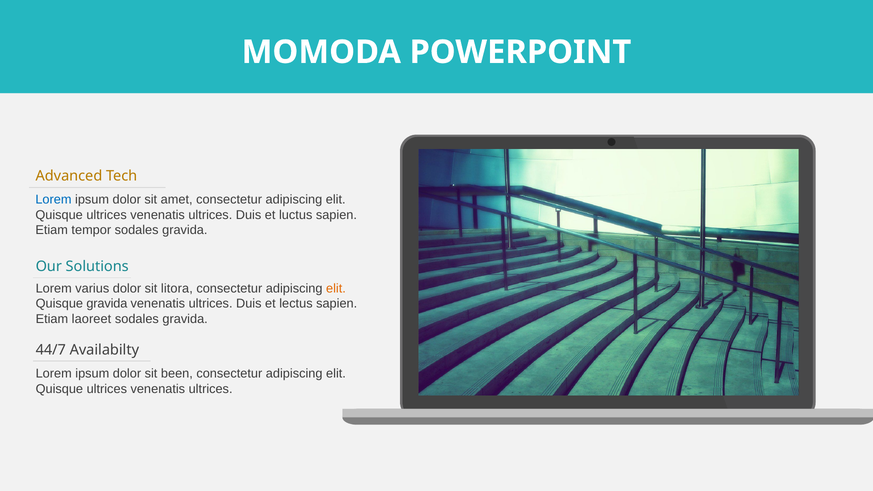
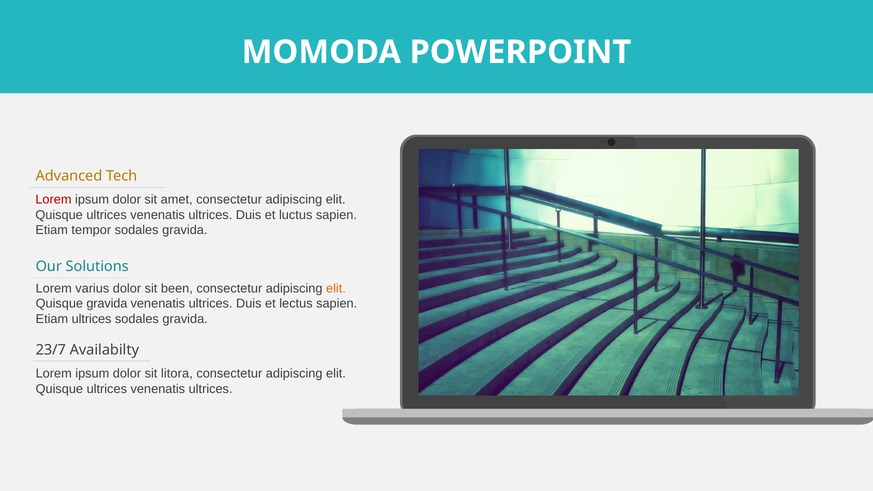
Lorem at (53, 200) colour: blue -> red
litora: litora -> been
Etiam laoreet: laoreet -> ultrices
44/7: 44/7 -> 23/7
been: been -> litora
